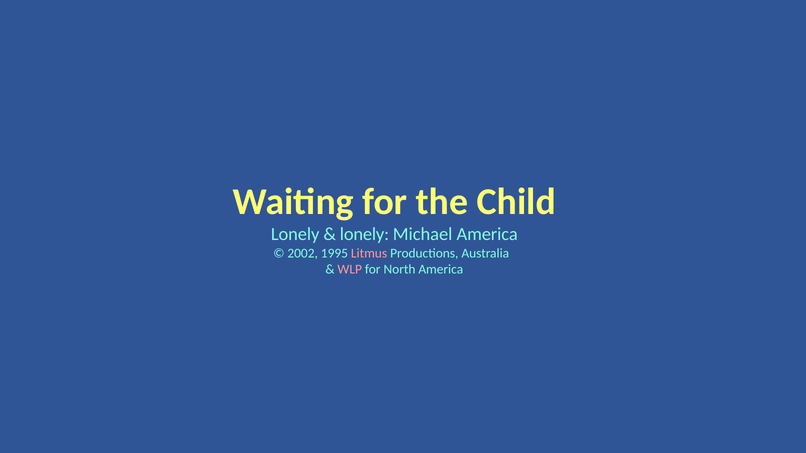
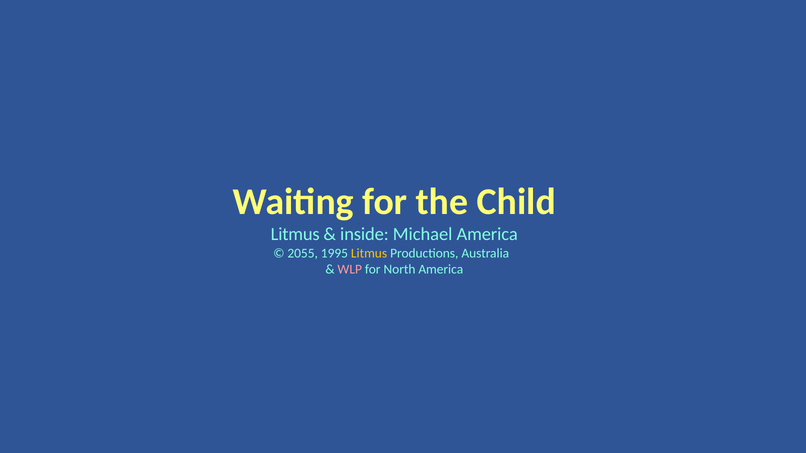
Lonely at (295, 235): Lonely -> Litmus
lonely at (364, 235): lonely -> inside
2002: 2002 -> 2055
Litmus at (369, 253) colour: pink -> yellow
